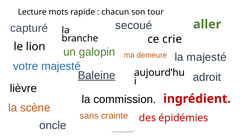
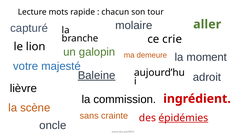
secoué: secoué -> molaire
la majesté: majesté -> moment
épidémies underline: none -> present
